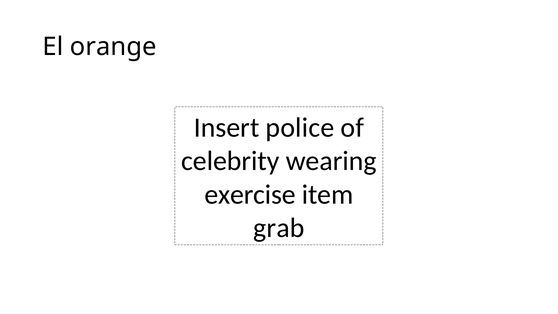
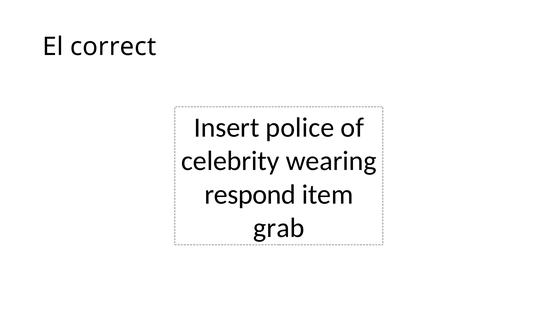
orange: orange -> correct
exercise: exercise -> respond
